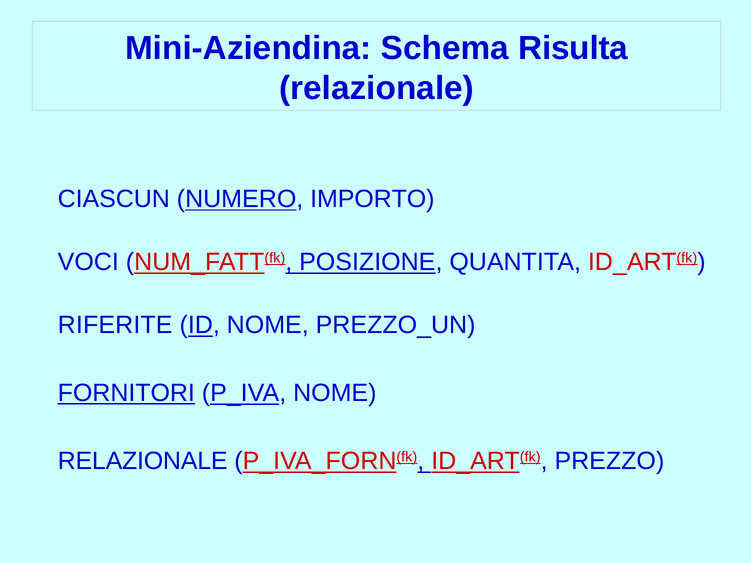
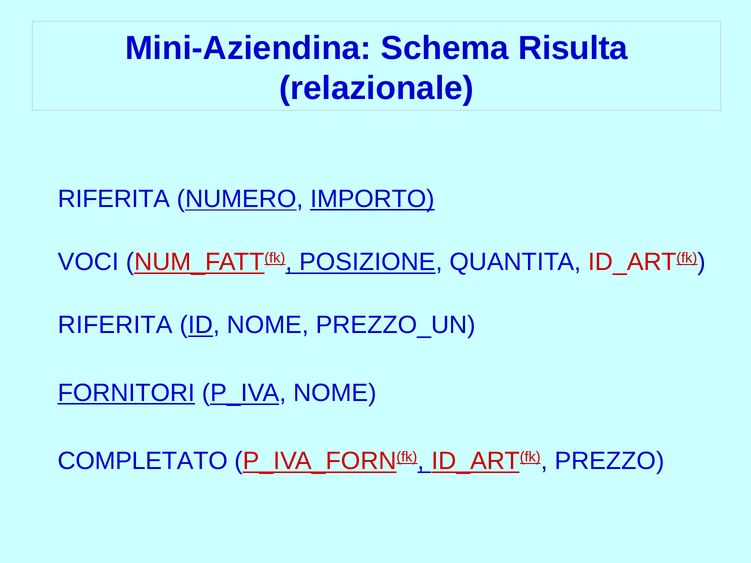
CIASCUN at (114, 199): CIASCUN -> RIFERITA
IMPORTO underline: none -> present
RIFERITE at (115, 325): RIFERITE -> RIFERITA
RELAZIONALE at (143, 461): RELAZIONALE -> COMPLETATO
